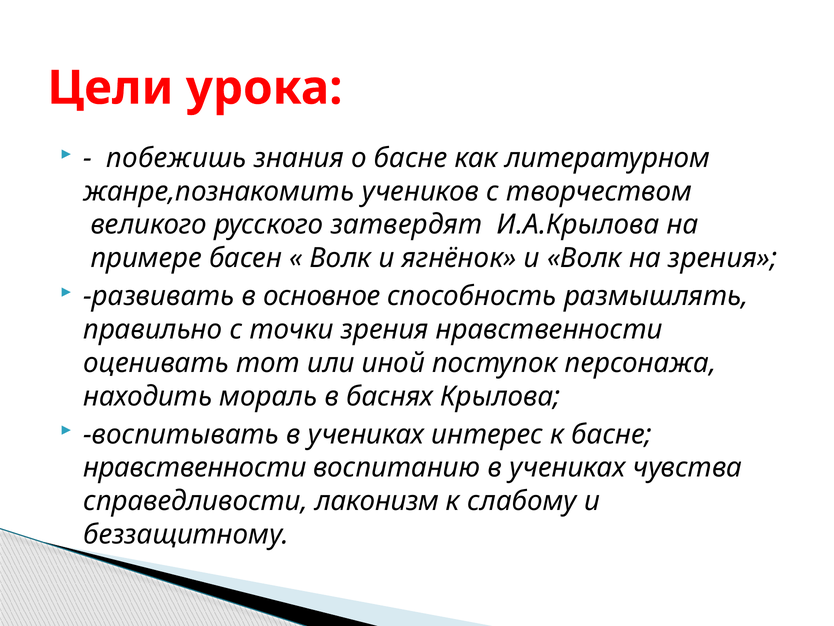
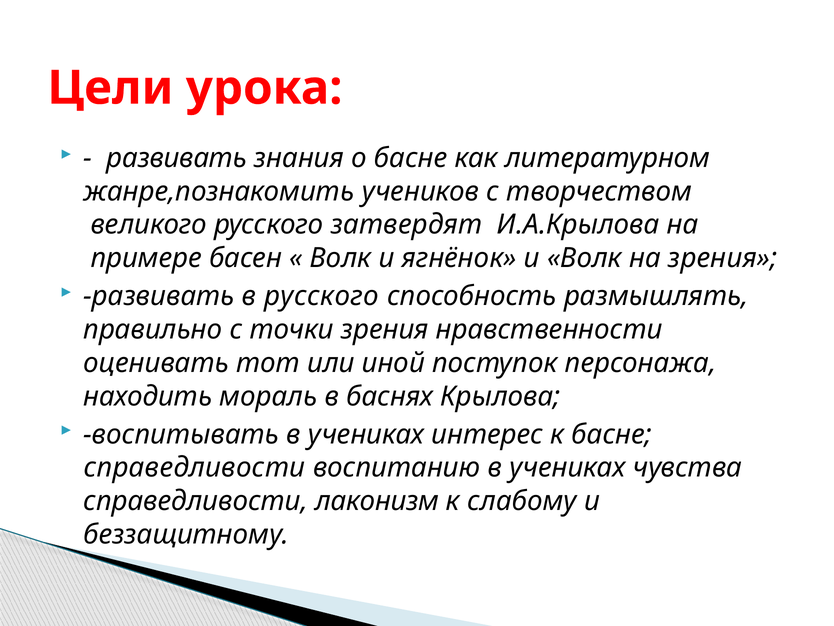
побежишь at (177, 158): побежишь -> развивать
в основное: основное -> русского
нравственности at (195, 467): нравственности -> справедливости
